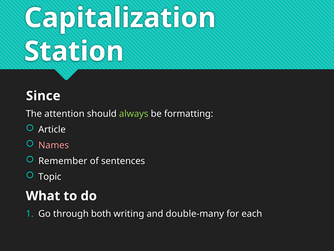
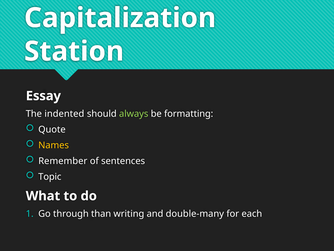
Since: Since -> Essay
attention: attention -> indented
Article: Article -> Quote
Names colour: pink -> yellow
both: both -> than
